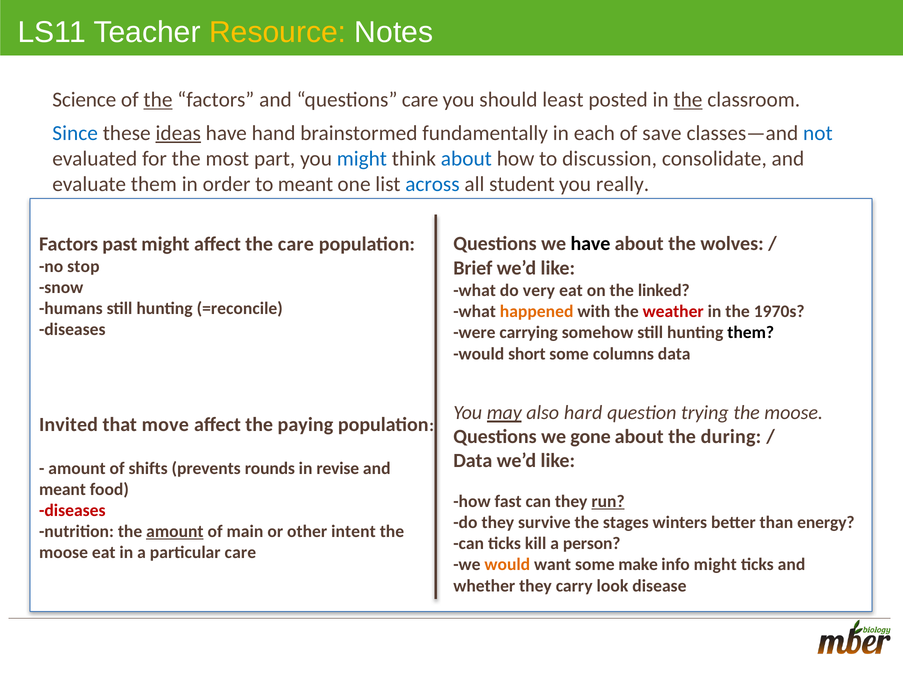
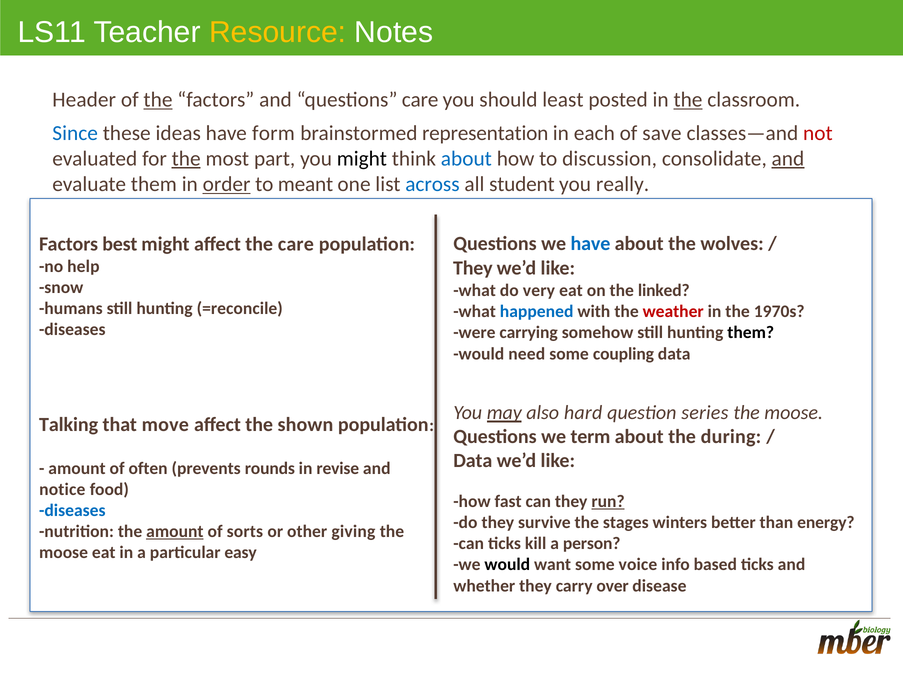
Science: Science -> Header
ideas underline: present -> none
hand: hand -> form
fundamentally: fundamentally -> representation
not colour: blue -> red
the at (186, 158) underline: none -> present
might at (362, 158) colour: blue -> black
and at (788, 158) underline: none -> present
order underline: none -> present
past: past -> best
have at (590, 244) colour: black -> blue
stop: stop -> help
Brief at (473, 268): Brief -> They
happened colour: orange -> blue
short: short -> need
columns: columns -> coupling
trying: trying -> series
Invited: Invited -> Talking
paying: paying -> shown
gone: gone -> term
shifts: shifts -> often
meant at (62, 489): meant -> notice
diseases at (72, 510) colour: red -> blue
main: main -> sorts
intent: intent -> giving
particular care: care -> easy
would at (507, 564) colour: orange -> black
make: make -> voice
info might: might -> based
look: look -> over
